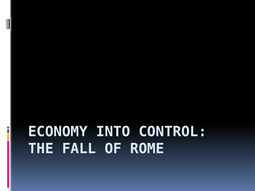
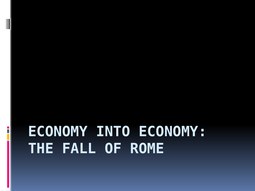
INTO CONTROL: CONTROL -> ECONOMY
